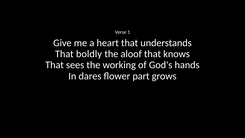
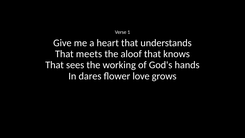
boldly: boldly -> meets
part: part -> love
